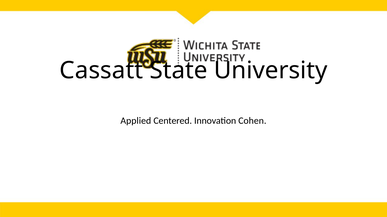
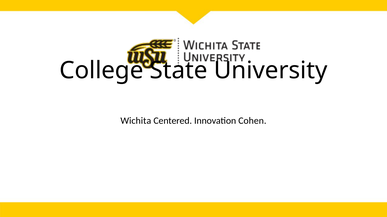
Cassatt: Cassatt -> College
Applied: Applied -> Wichita
